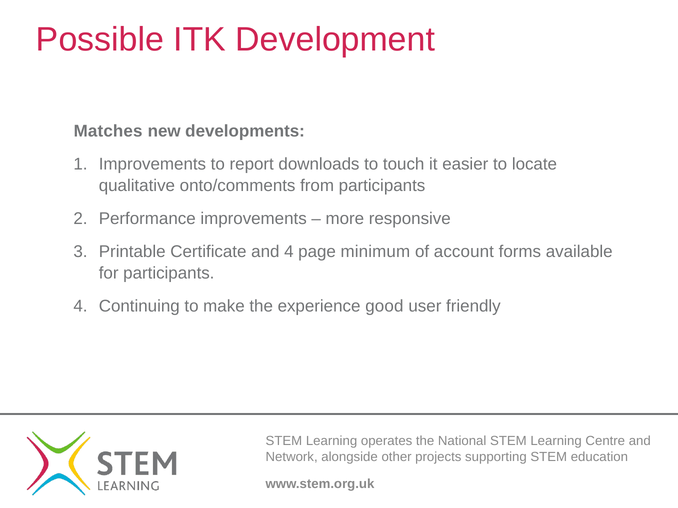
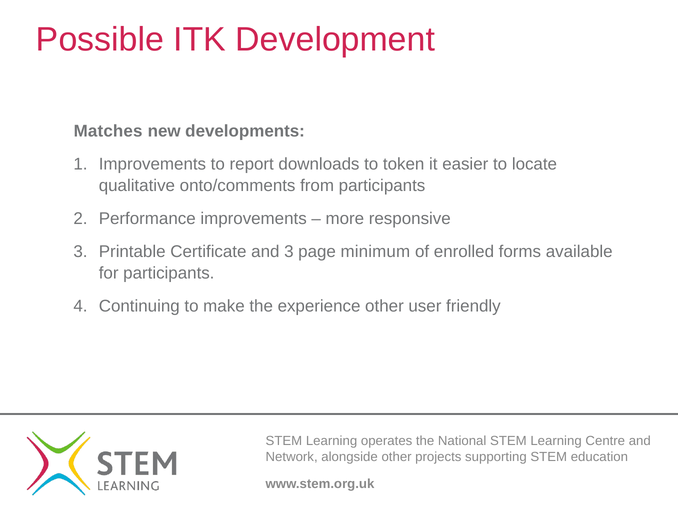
touch: touch -> token
and 4: 4 -> 3
account: account -> enrolled
experience good: good -> other
